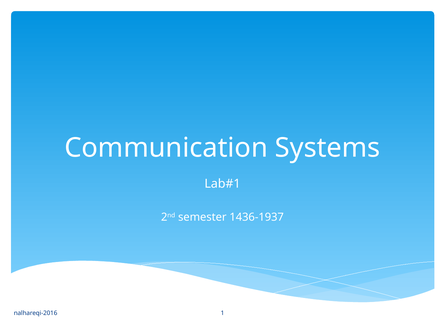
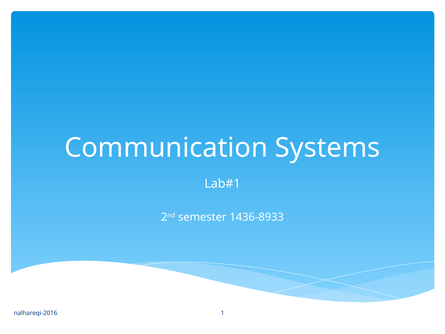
1436-1937: 1436-1937 -> 1436-8933
